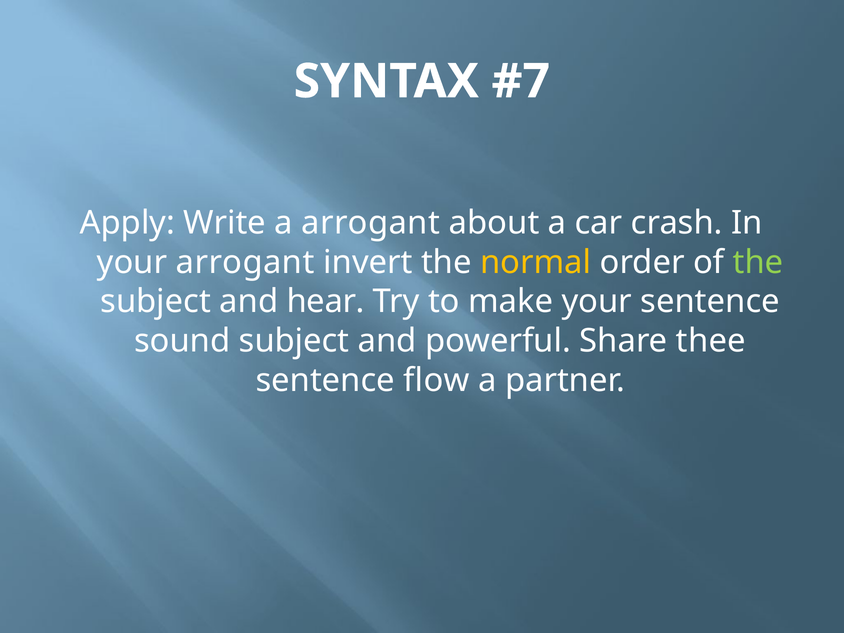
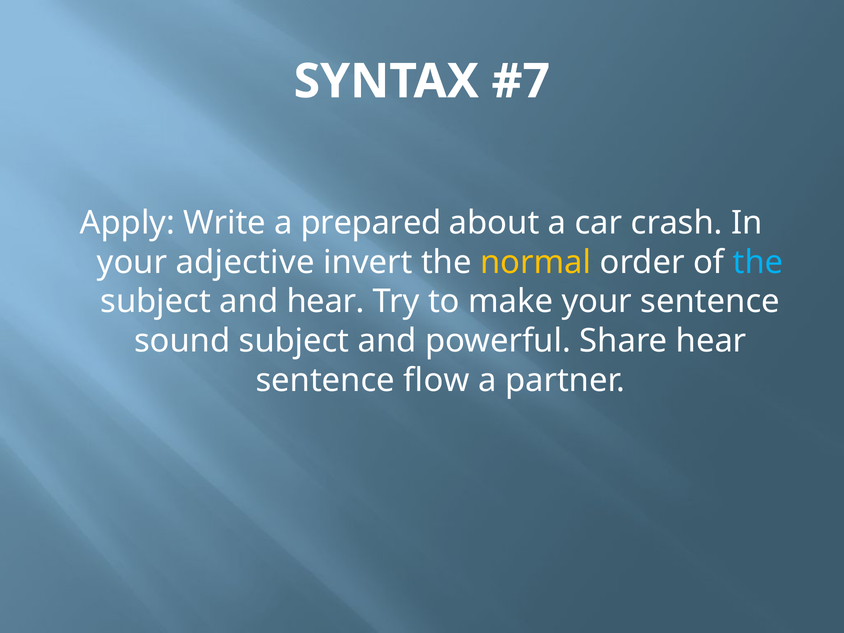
a arrogant: arrogant -> prepared
your arrogant: arrogant -> adjective
the at (758, 262) colour: light green -> light blue
Share thee: thee -> hear
